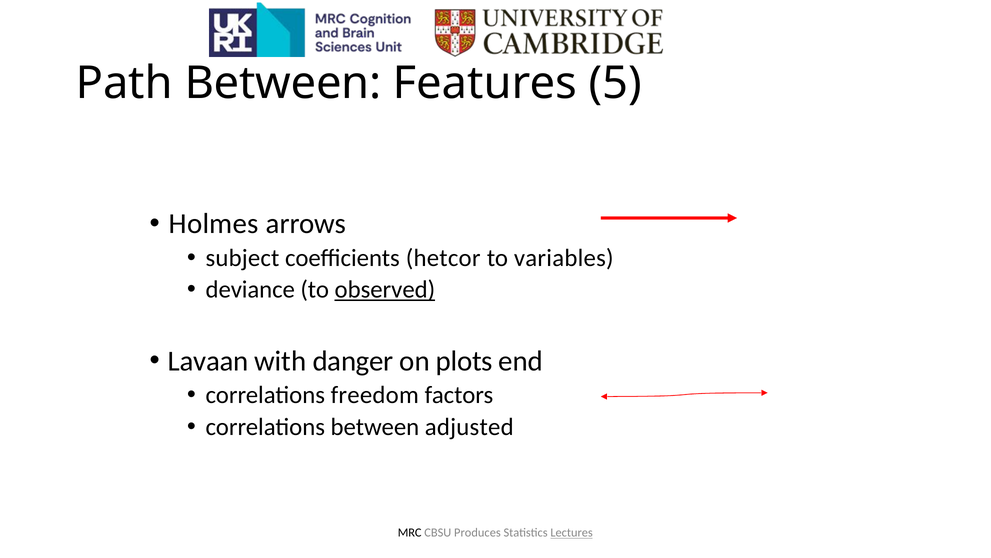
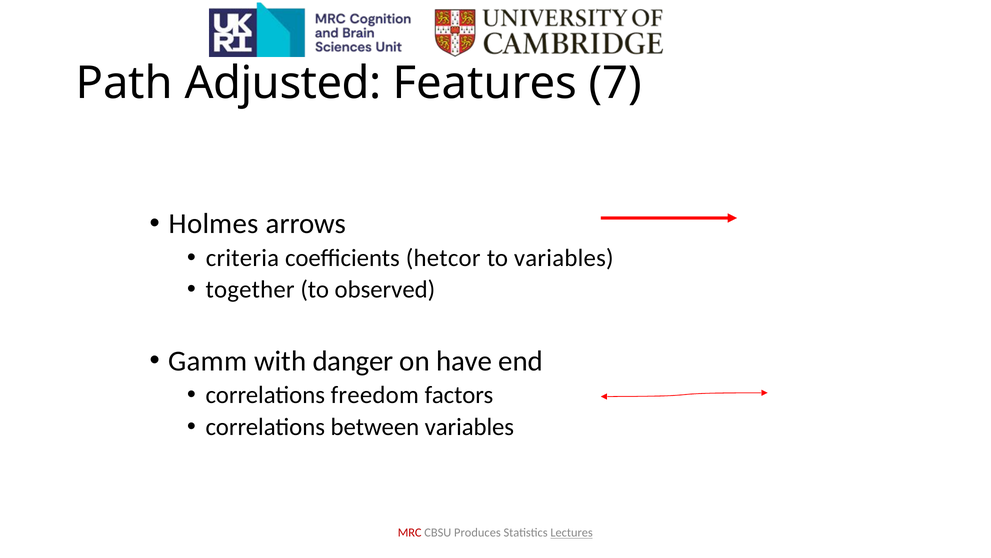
Path Between: Between -> Adjusted
5: 5 -> 7
subject: subject -> criteria
deviance: deviance -> together
observed underline: present -> none
Lavaan: Lavaan -> Gamm
plots: plots -> have
between adjusted: adjusted -> variables
MRC colour: black -> red
